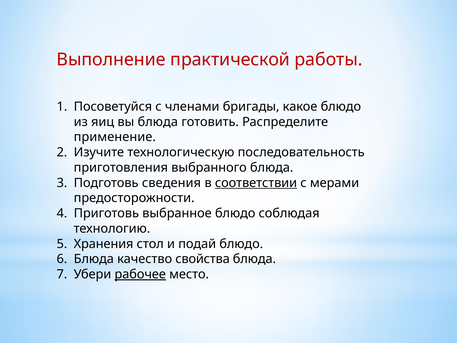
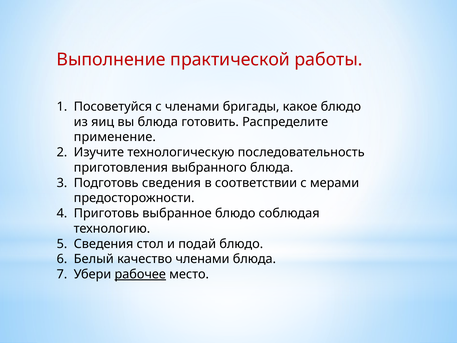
соответствии underline: present -> none
Хранения at (104, 244): Хранения -> Сведения
Блюда at (94, 259): Блюда -> Белый
качество свойства: свойства -> членами
